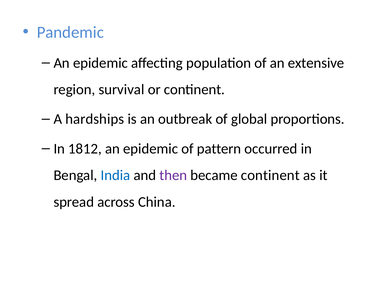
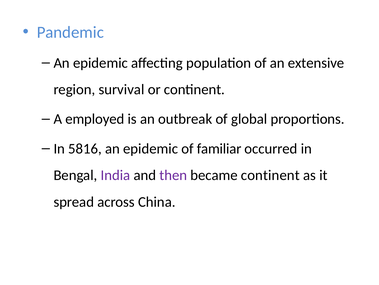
hardships: hardships -> employed
1812: 1812 -> 5816
pattern: pattern -> familiar
India colour: blue -> purple
